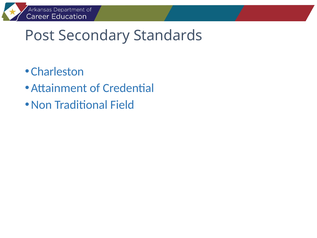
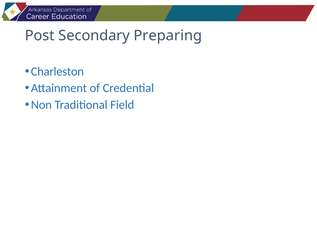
Standards: Standards -> Preparing
